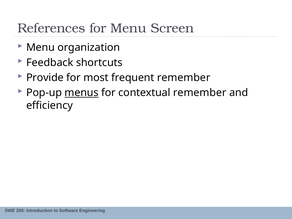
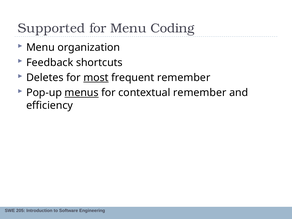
References: References -> Supported
Screen: Screen -> Coding
Provide: Provide -> Deletes
most underline: none -> present
